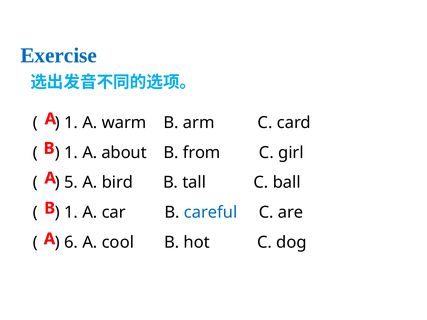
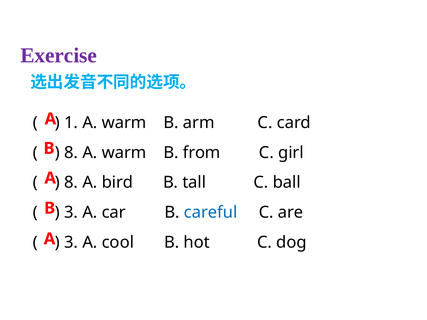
Exercise colour: blue -> purple
1 at (71, 153): 1 -> 8
about at (124, 153): about -> warm
5 at (71, 183): 5 -> 8
1 at (71, 213): 1 -> 3
6 at (71, 242): 6 -> 3
